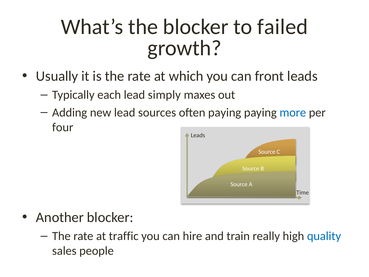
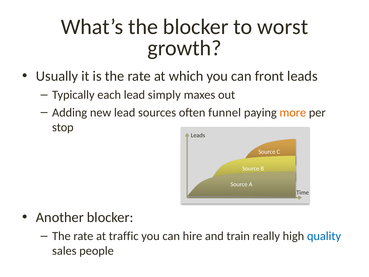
failed: failed -> worst
often paying: paying -> funnel
more colour: blue -> orange
four: four -> stop
